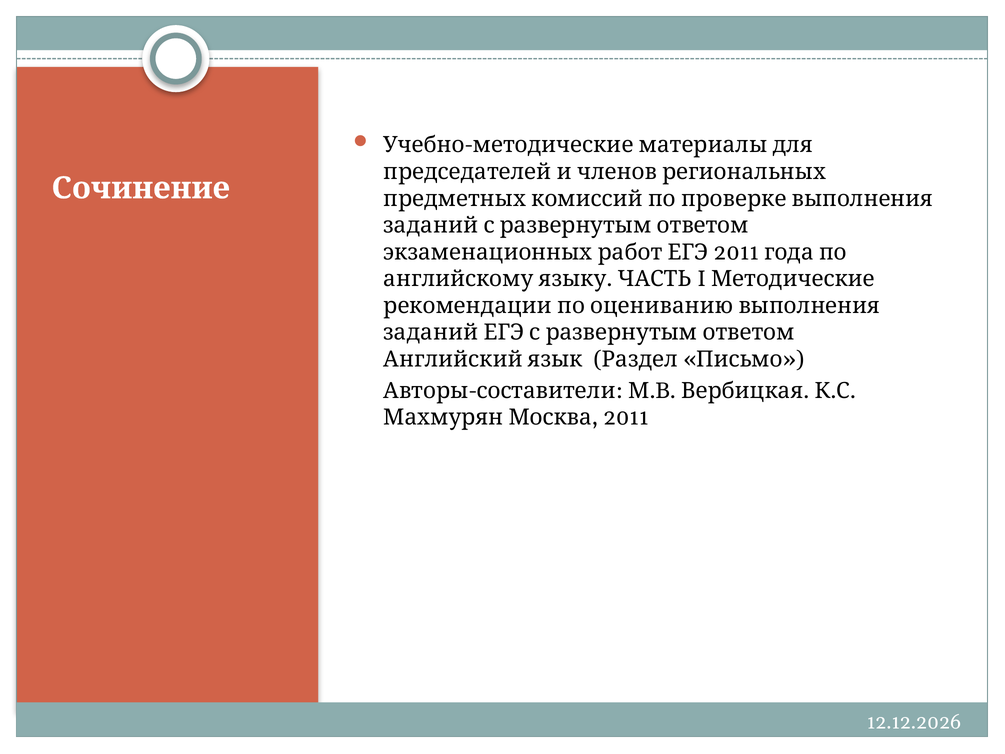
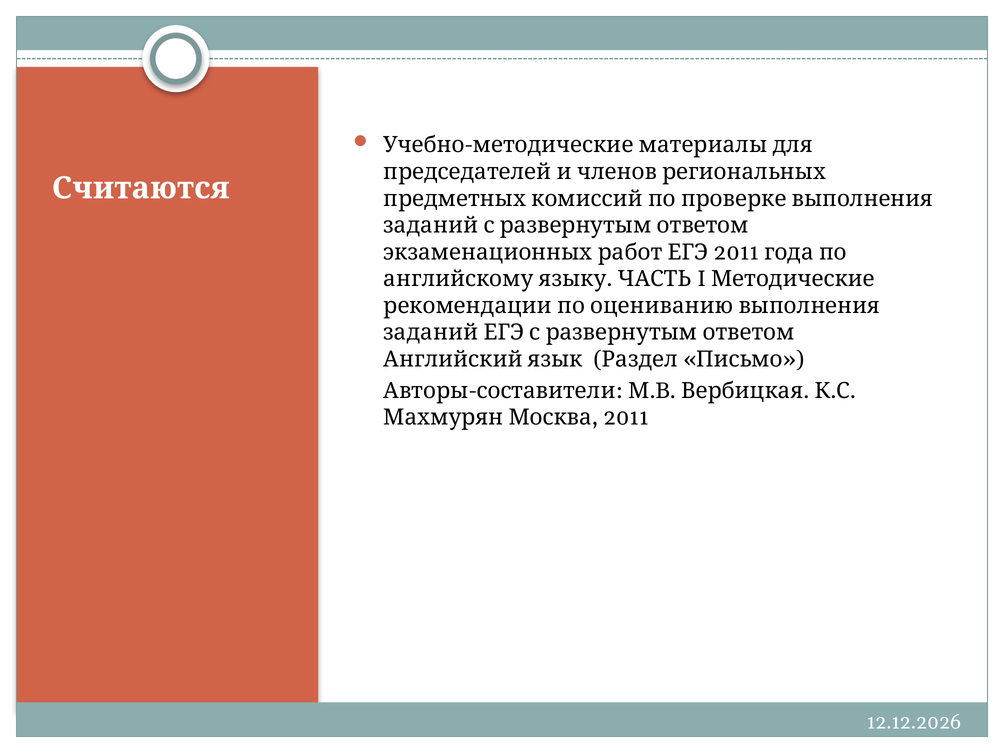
Сочинение: Сочинение -> Считаются
